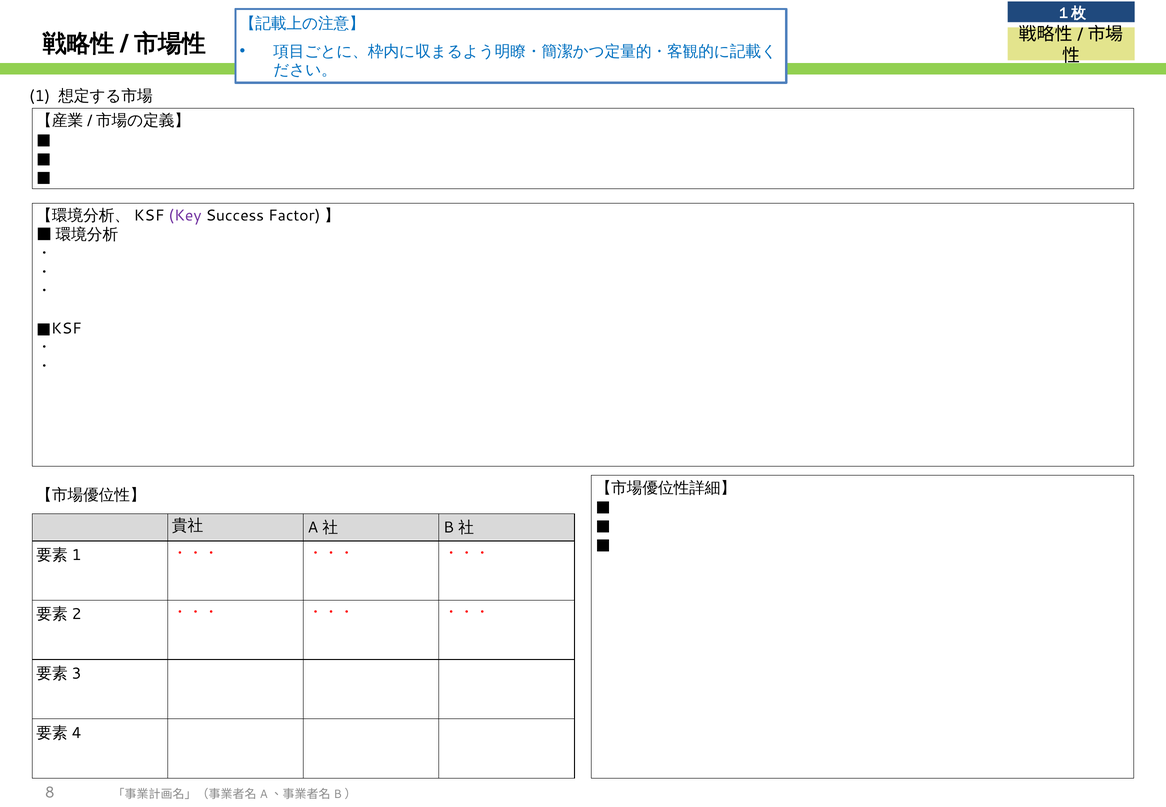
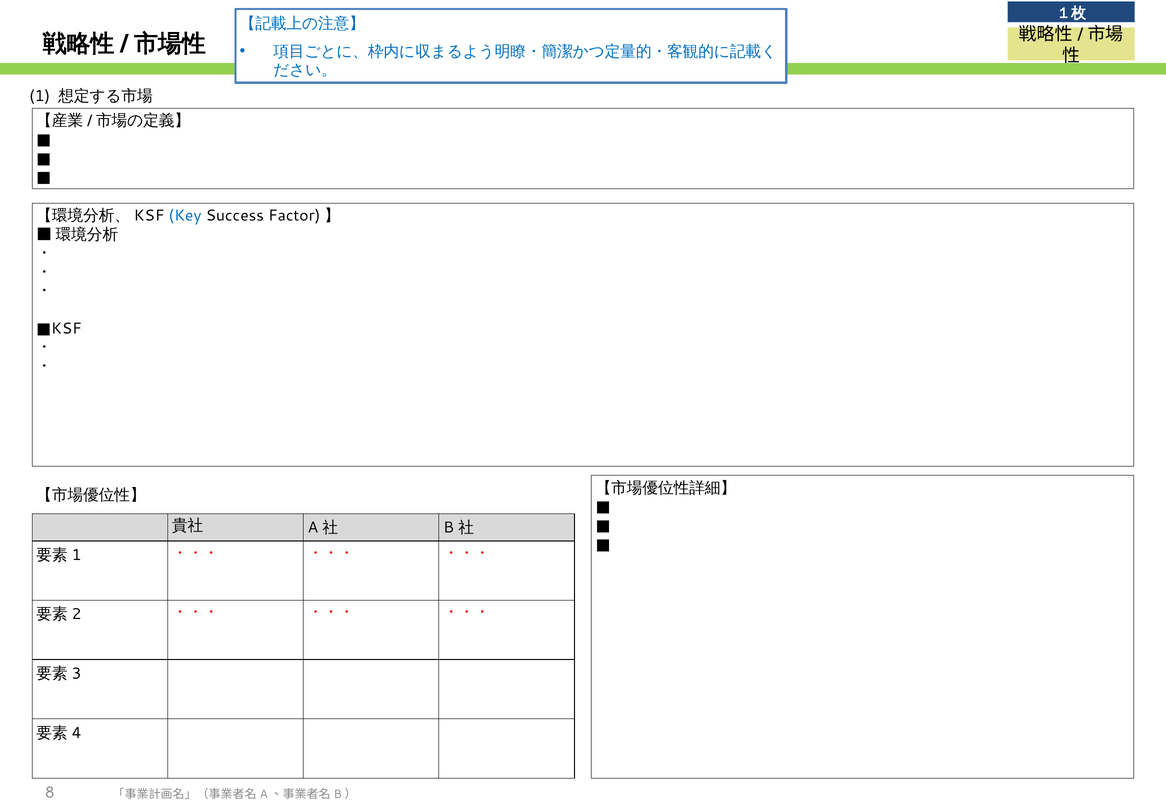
Key colour: purple -> blue
